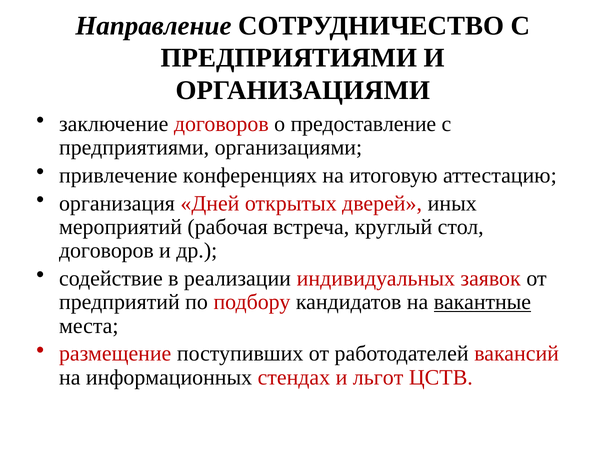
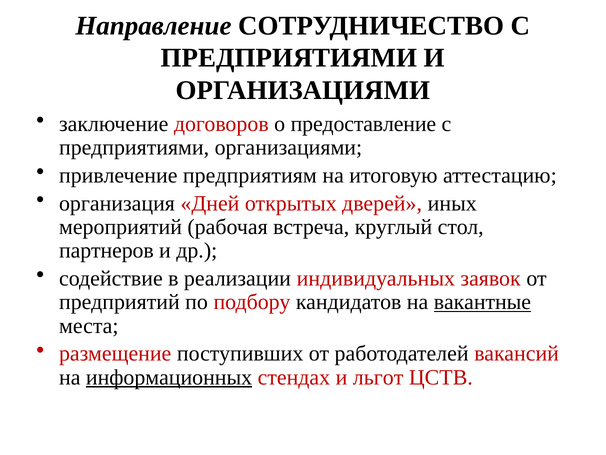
конференциях: конференциях -> предприятиям
договоров at (106, 250): договоров -> партнеров
информационных underline: none -> present
